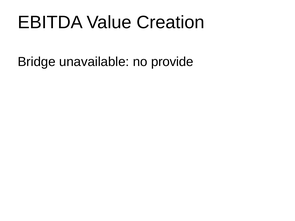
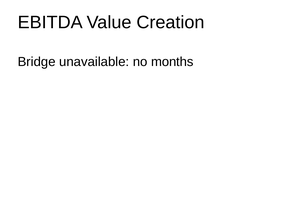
provide: provide -> months
